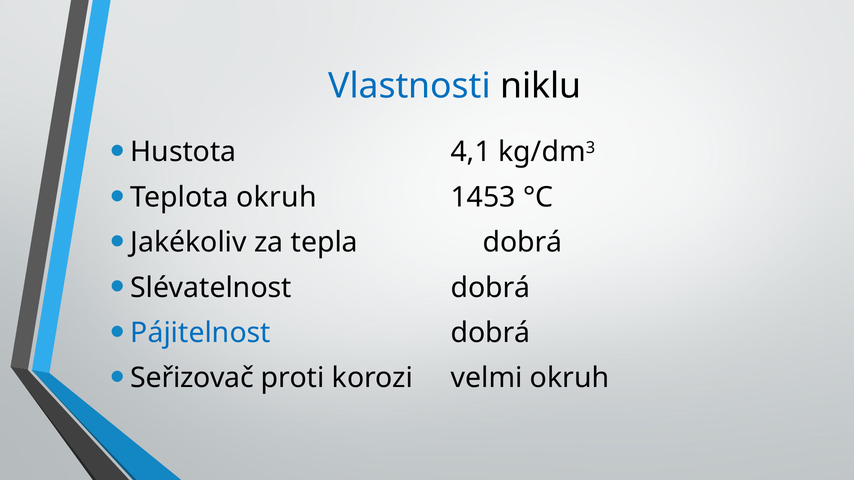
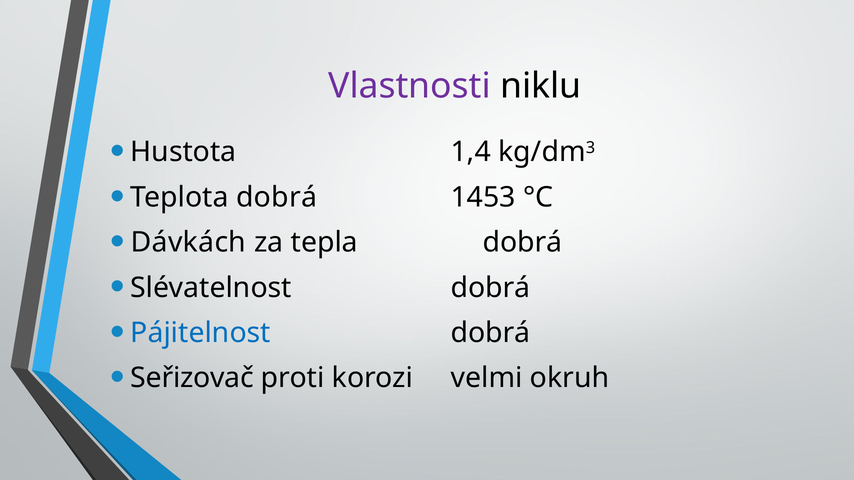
Vlastnosti colour: blue -> purple
4,1: 4,1 -> 1,4
Teplota okruh: okruh -> dobrá
Jakékoliv: Jakékoliv -> Dávkách
